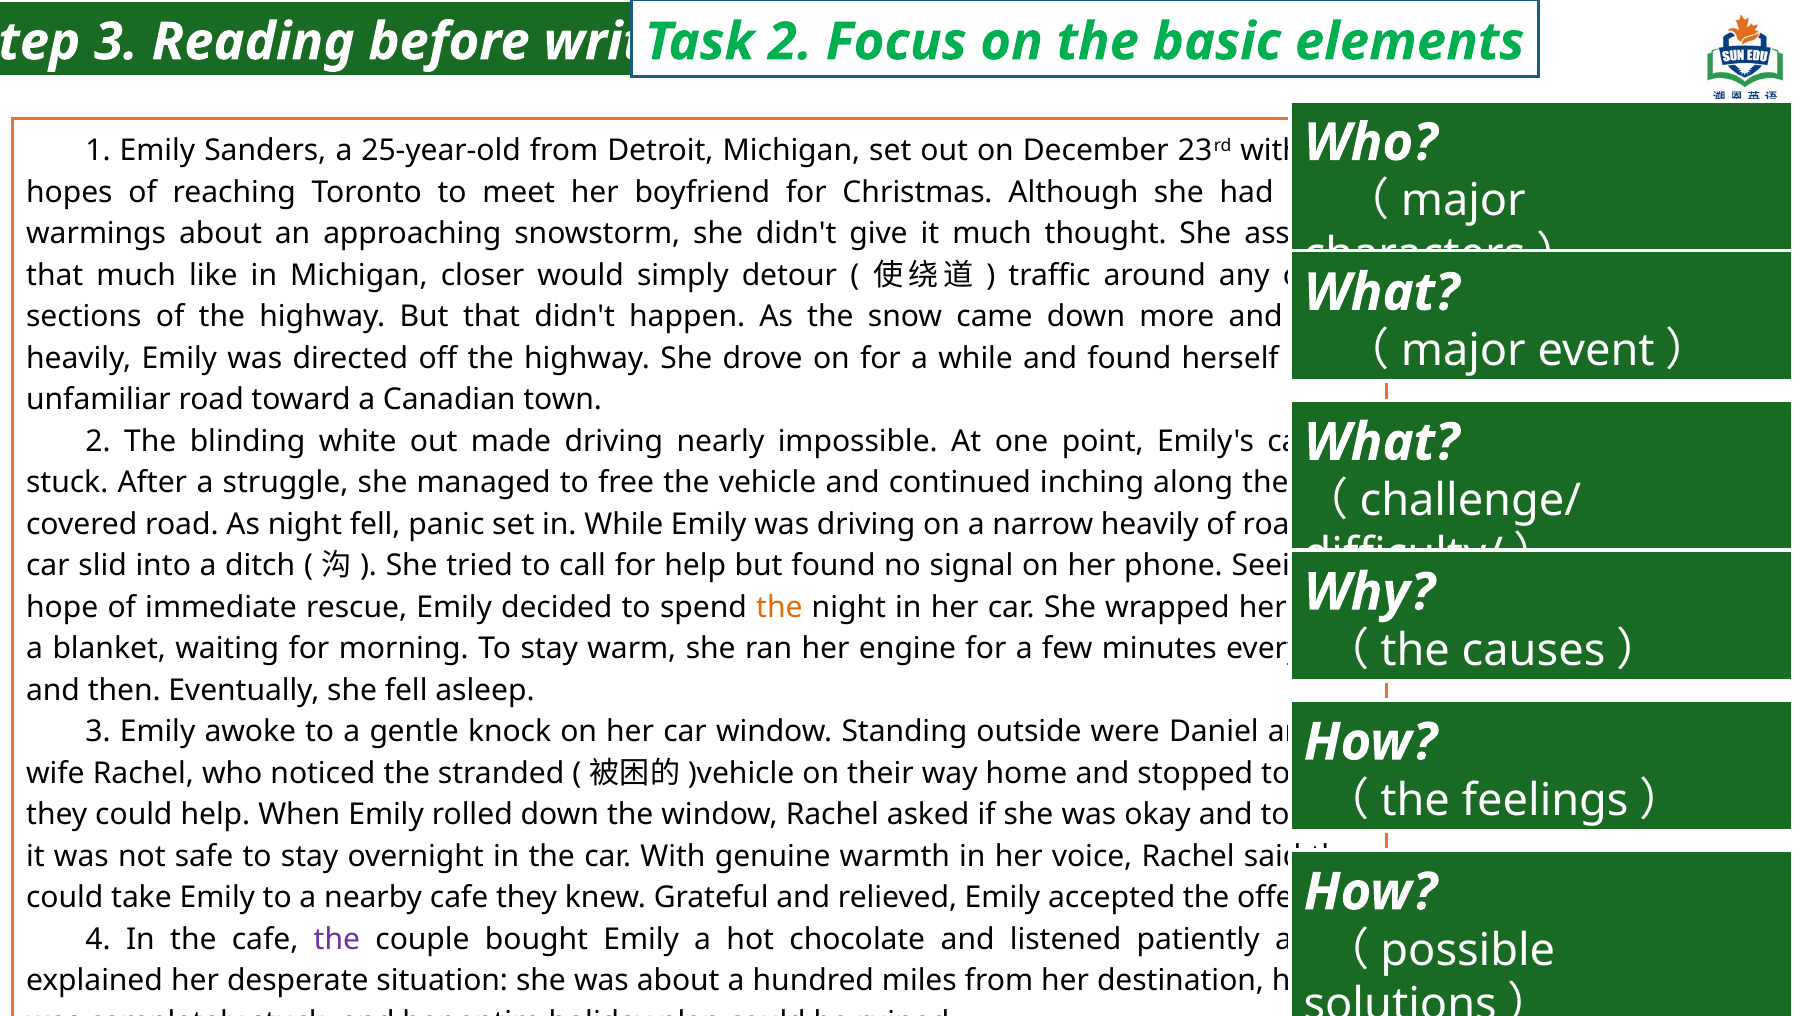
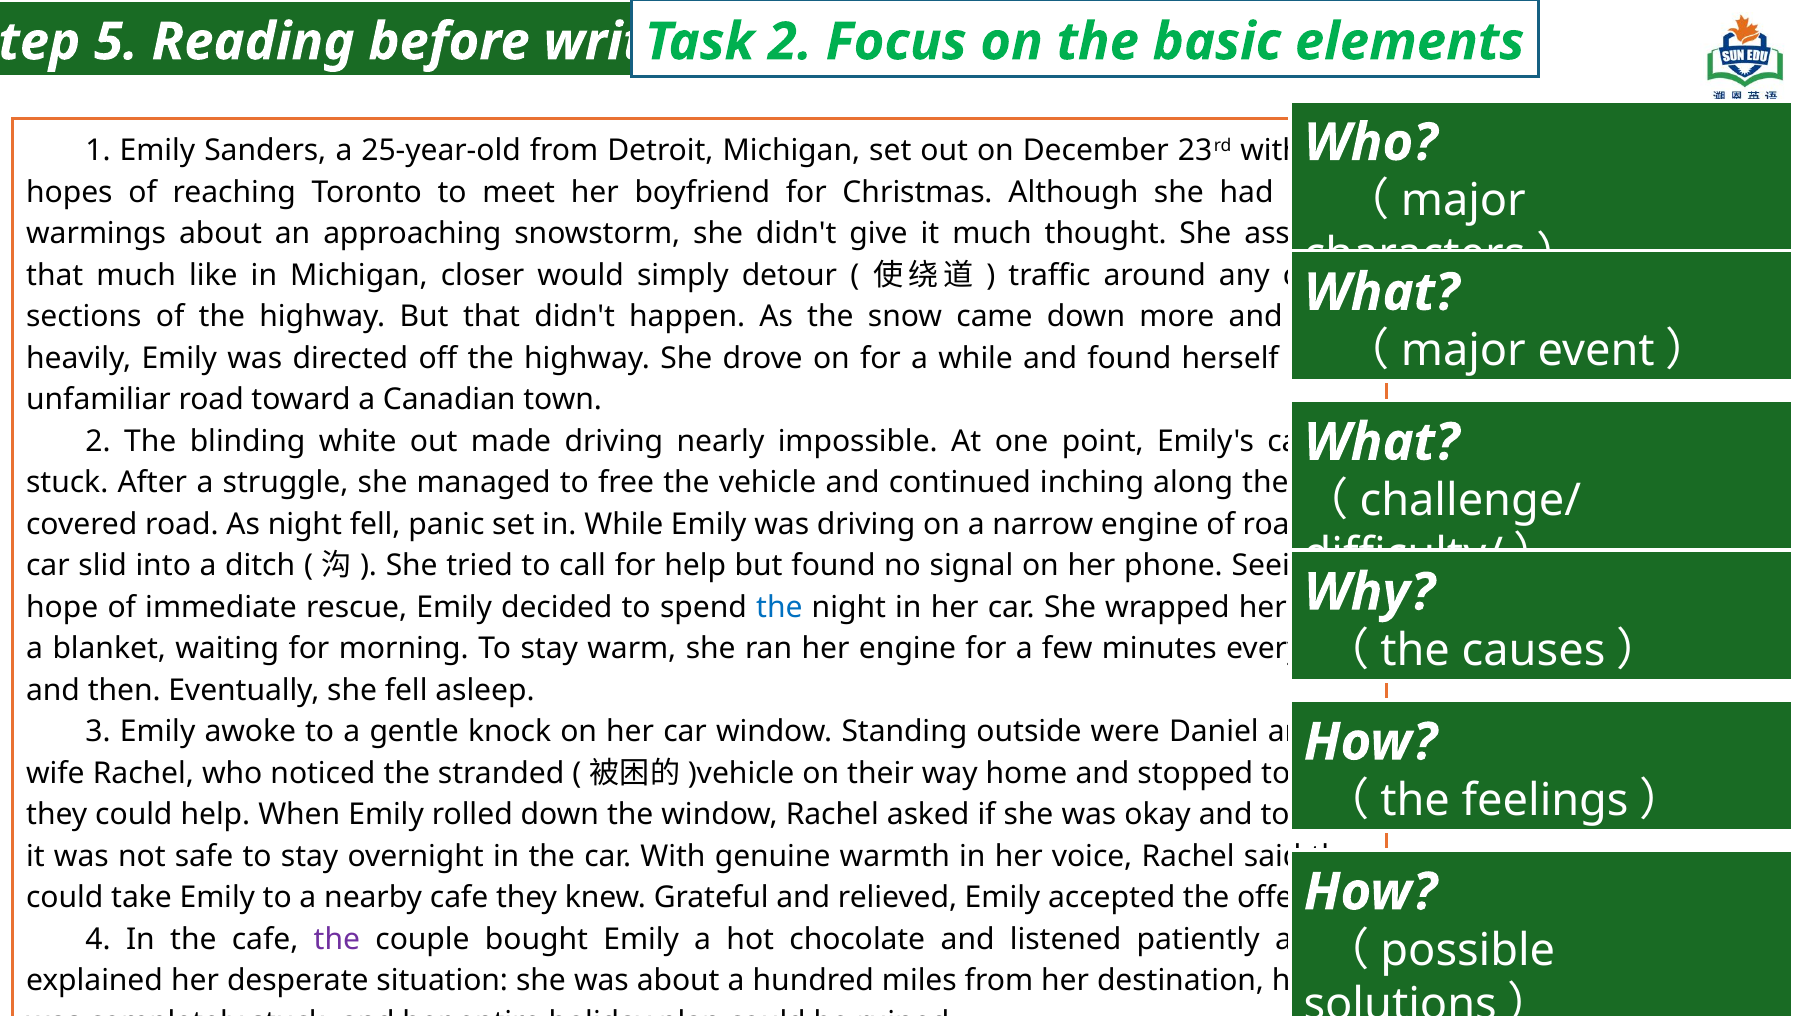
3 at (116, 42): 3 -> 5
narrow heavily: heavily -> engine
the at (779, 607) colour: orange -> blue
